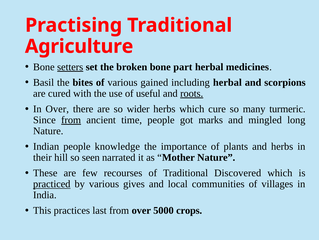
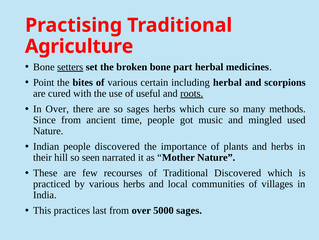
Basil: Basil -> Point
gained: gained -> certain
so wider: wider -> sages
turmeric: turmeric -> methods
from at (71, 120) underline: present -> none
marks: marks -> music
long: long -> used
people knowledge: knowledge -> discovered
practiced underline: present -> none
various gives: gives -> herbs
5000 crops: crops -> sages
